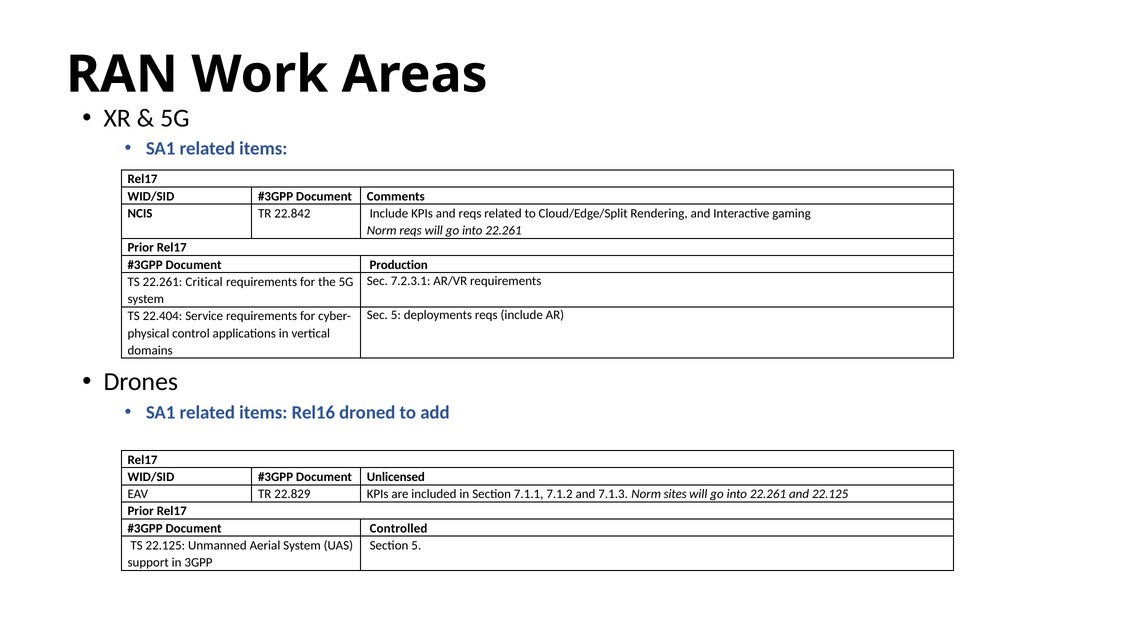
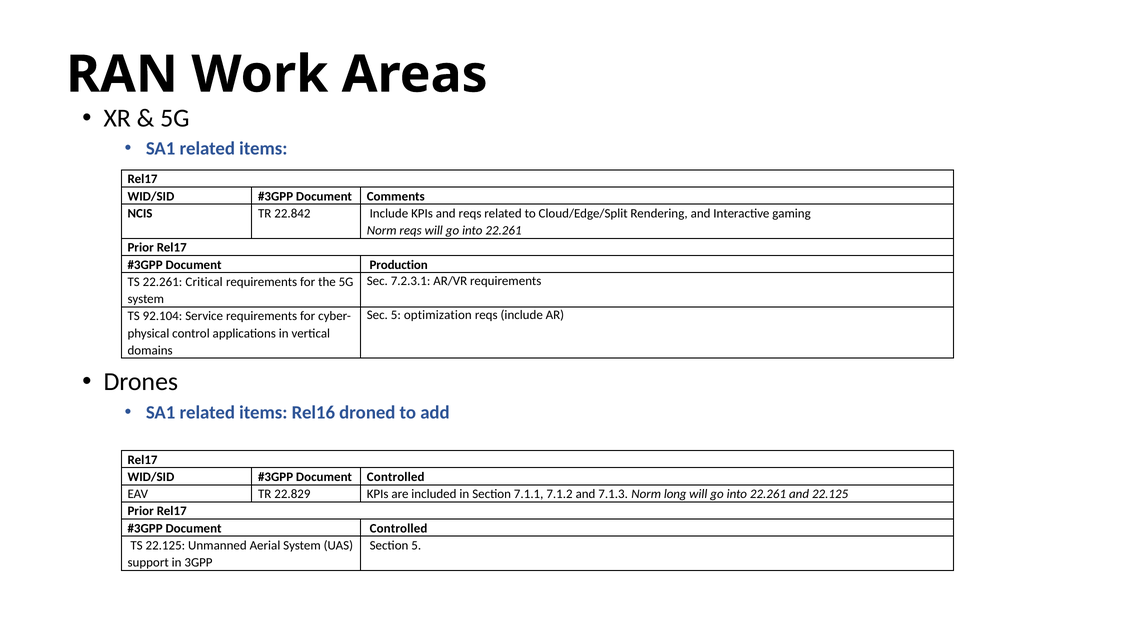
deployments: deployments -> optimization
22.404: 22.404 -> 92.104
Unlicensed at (396, 477): Unlicensed -> Controlled
sites: sites -> long
